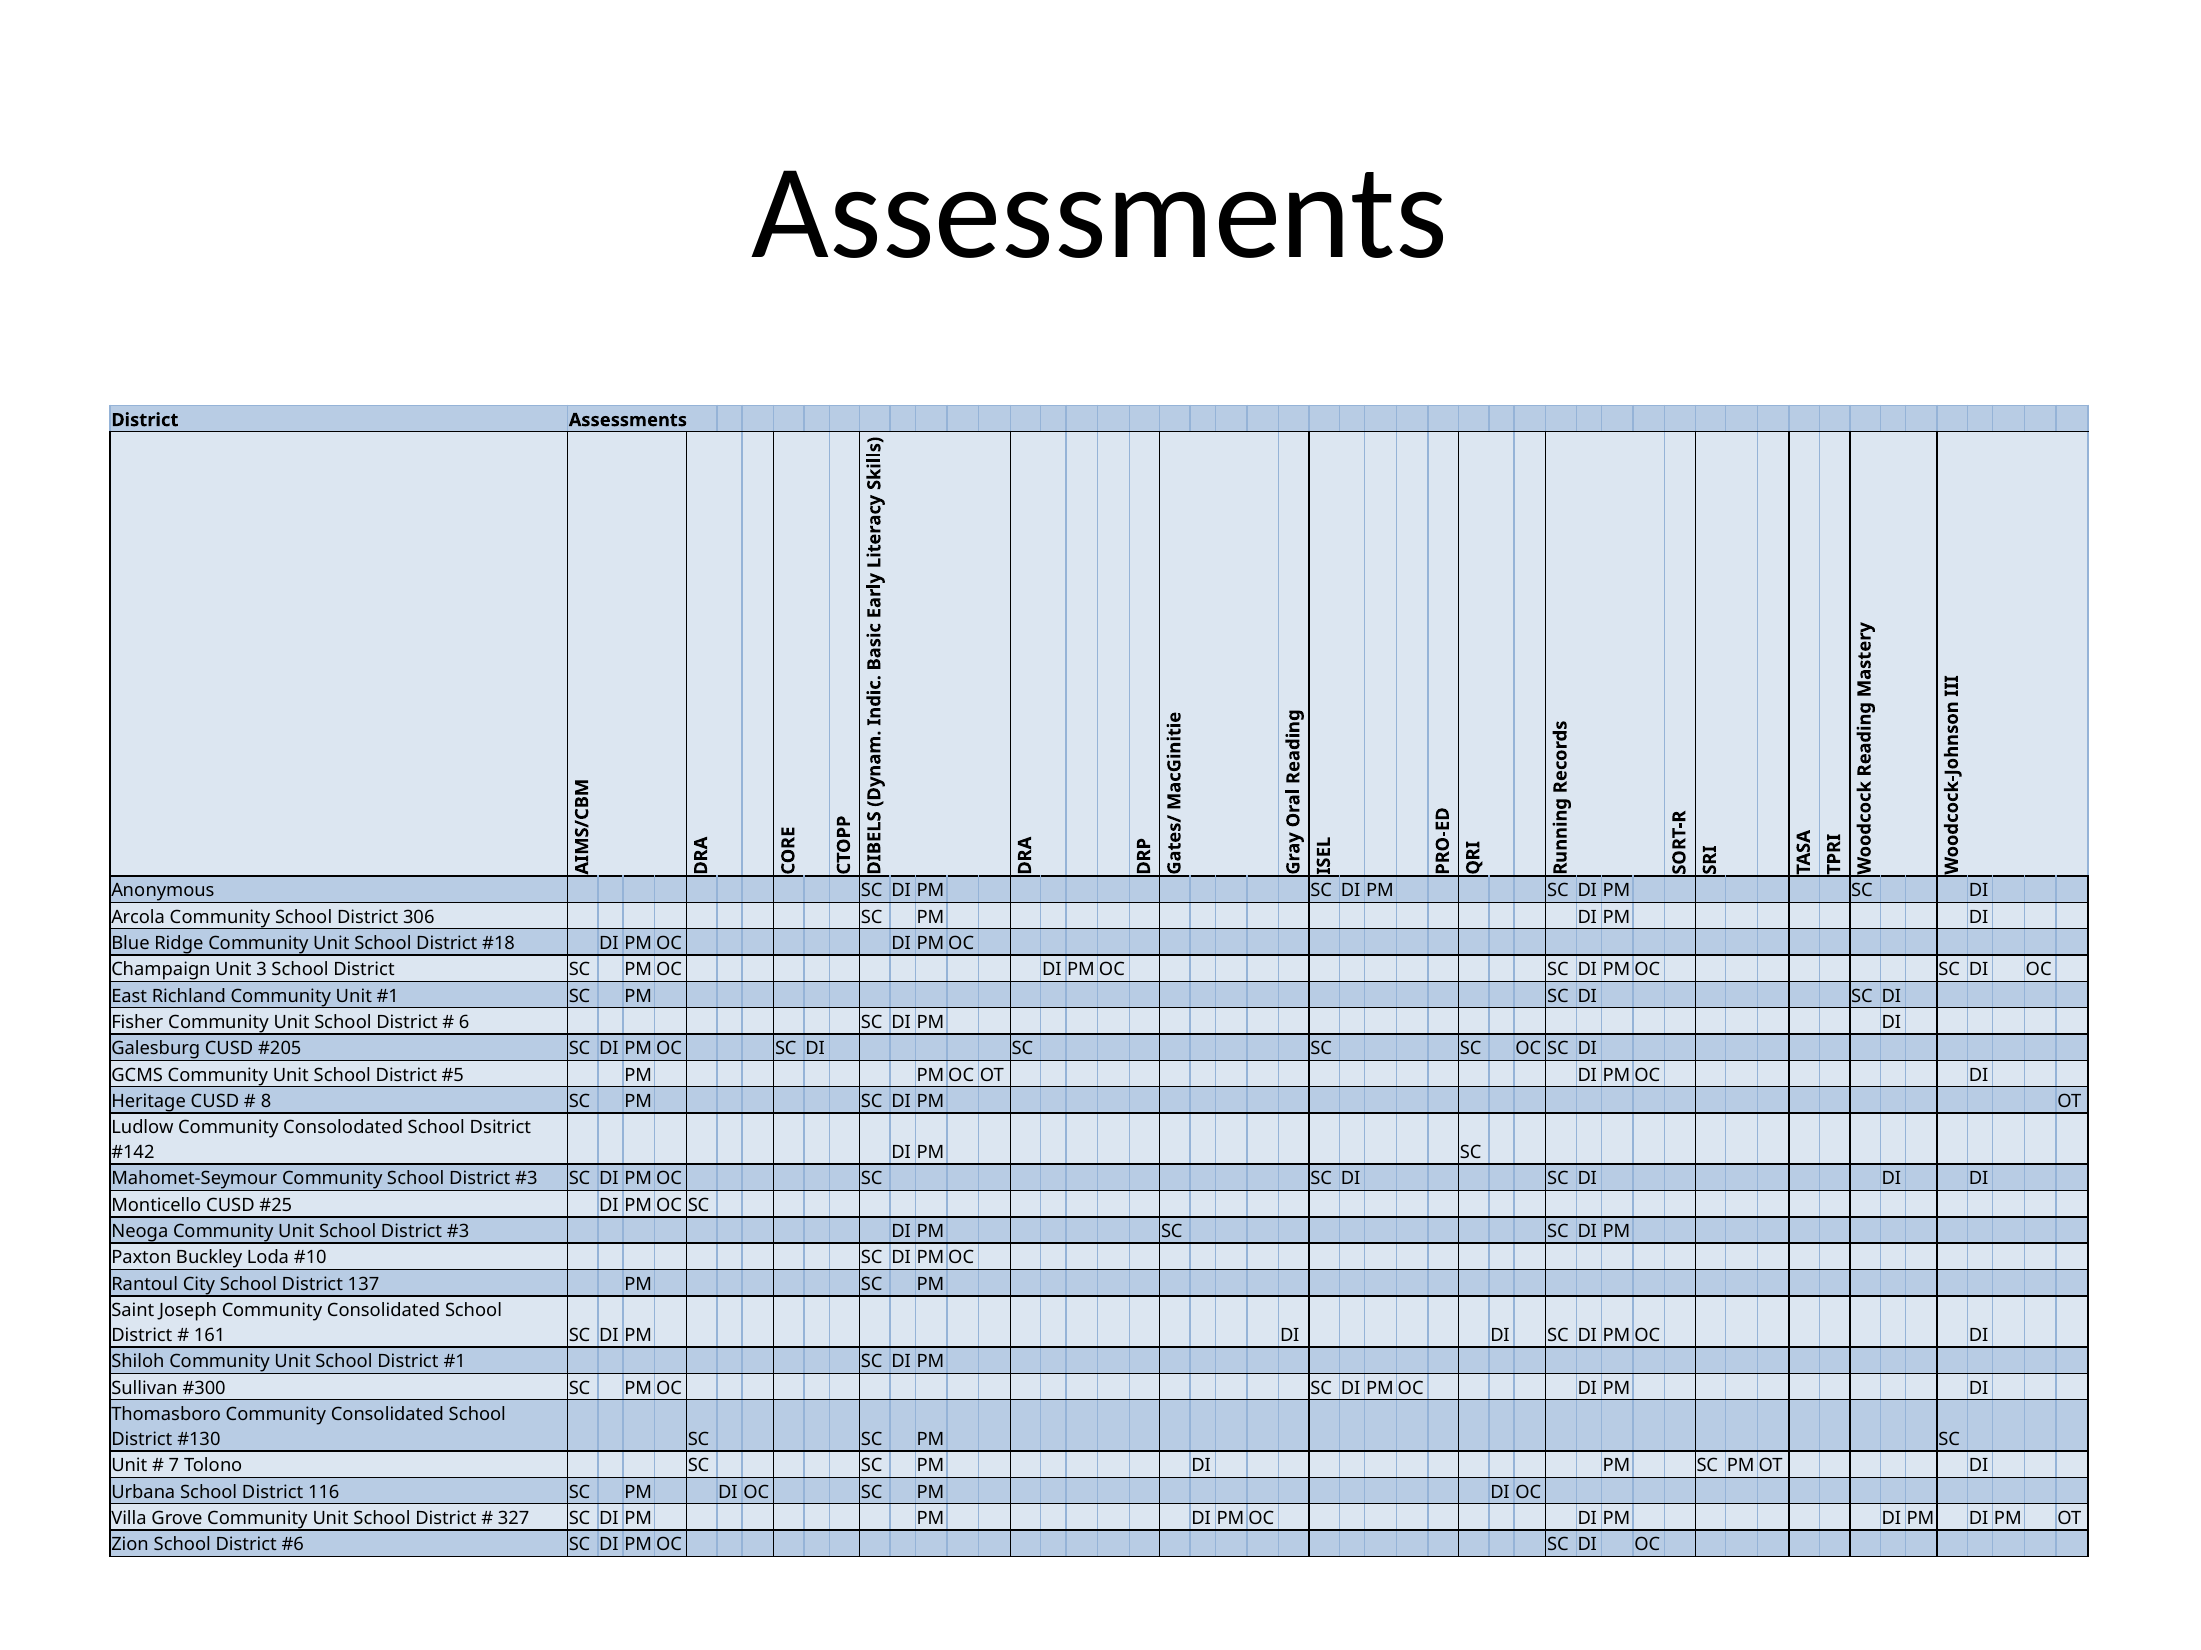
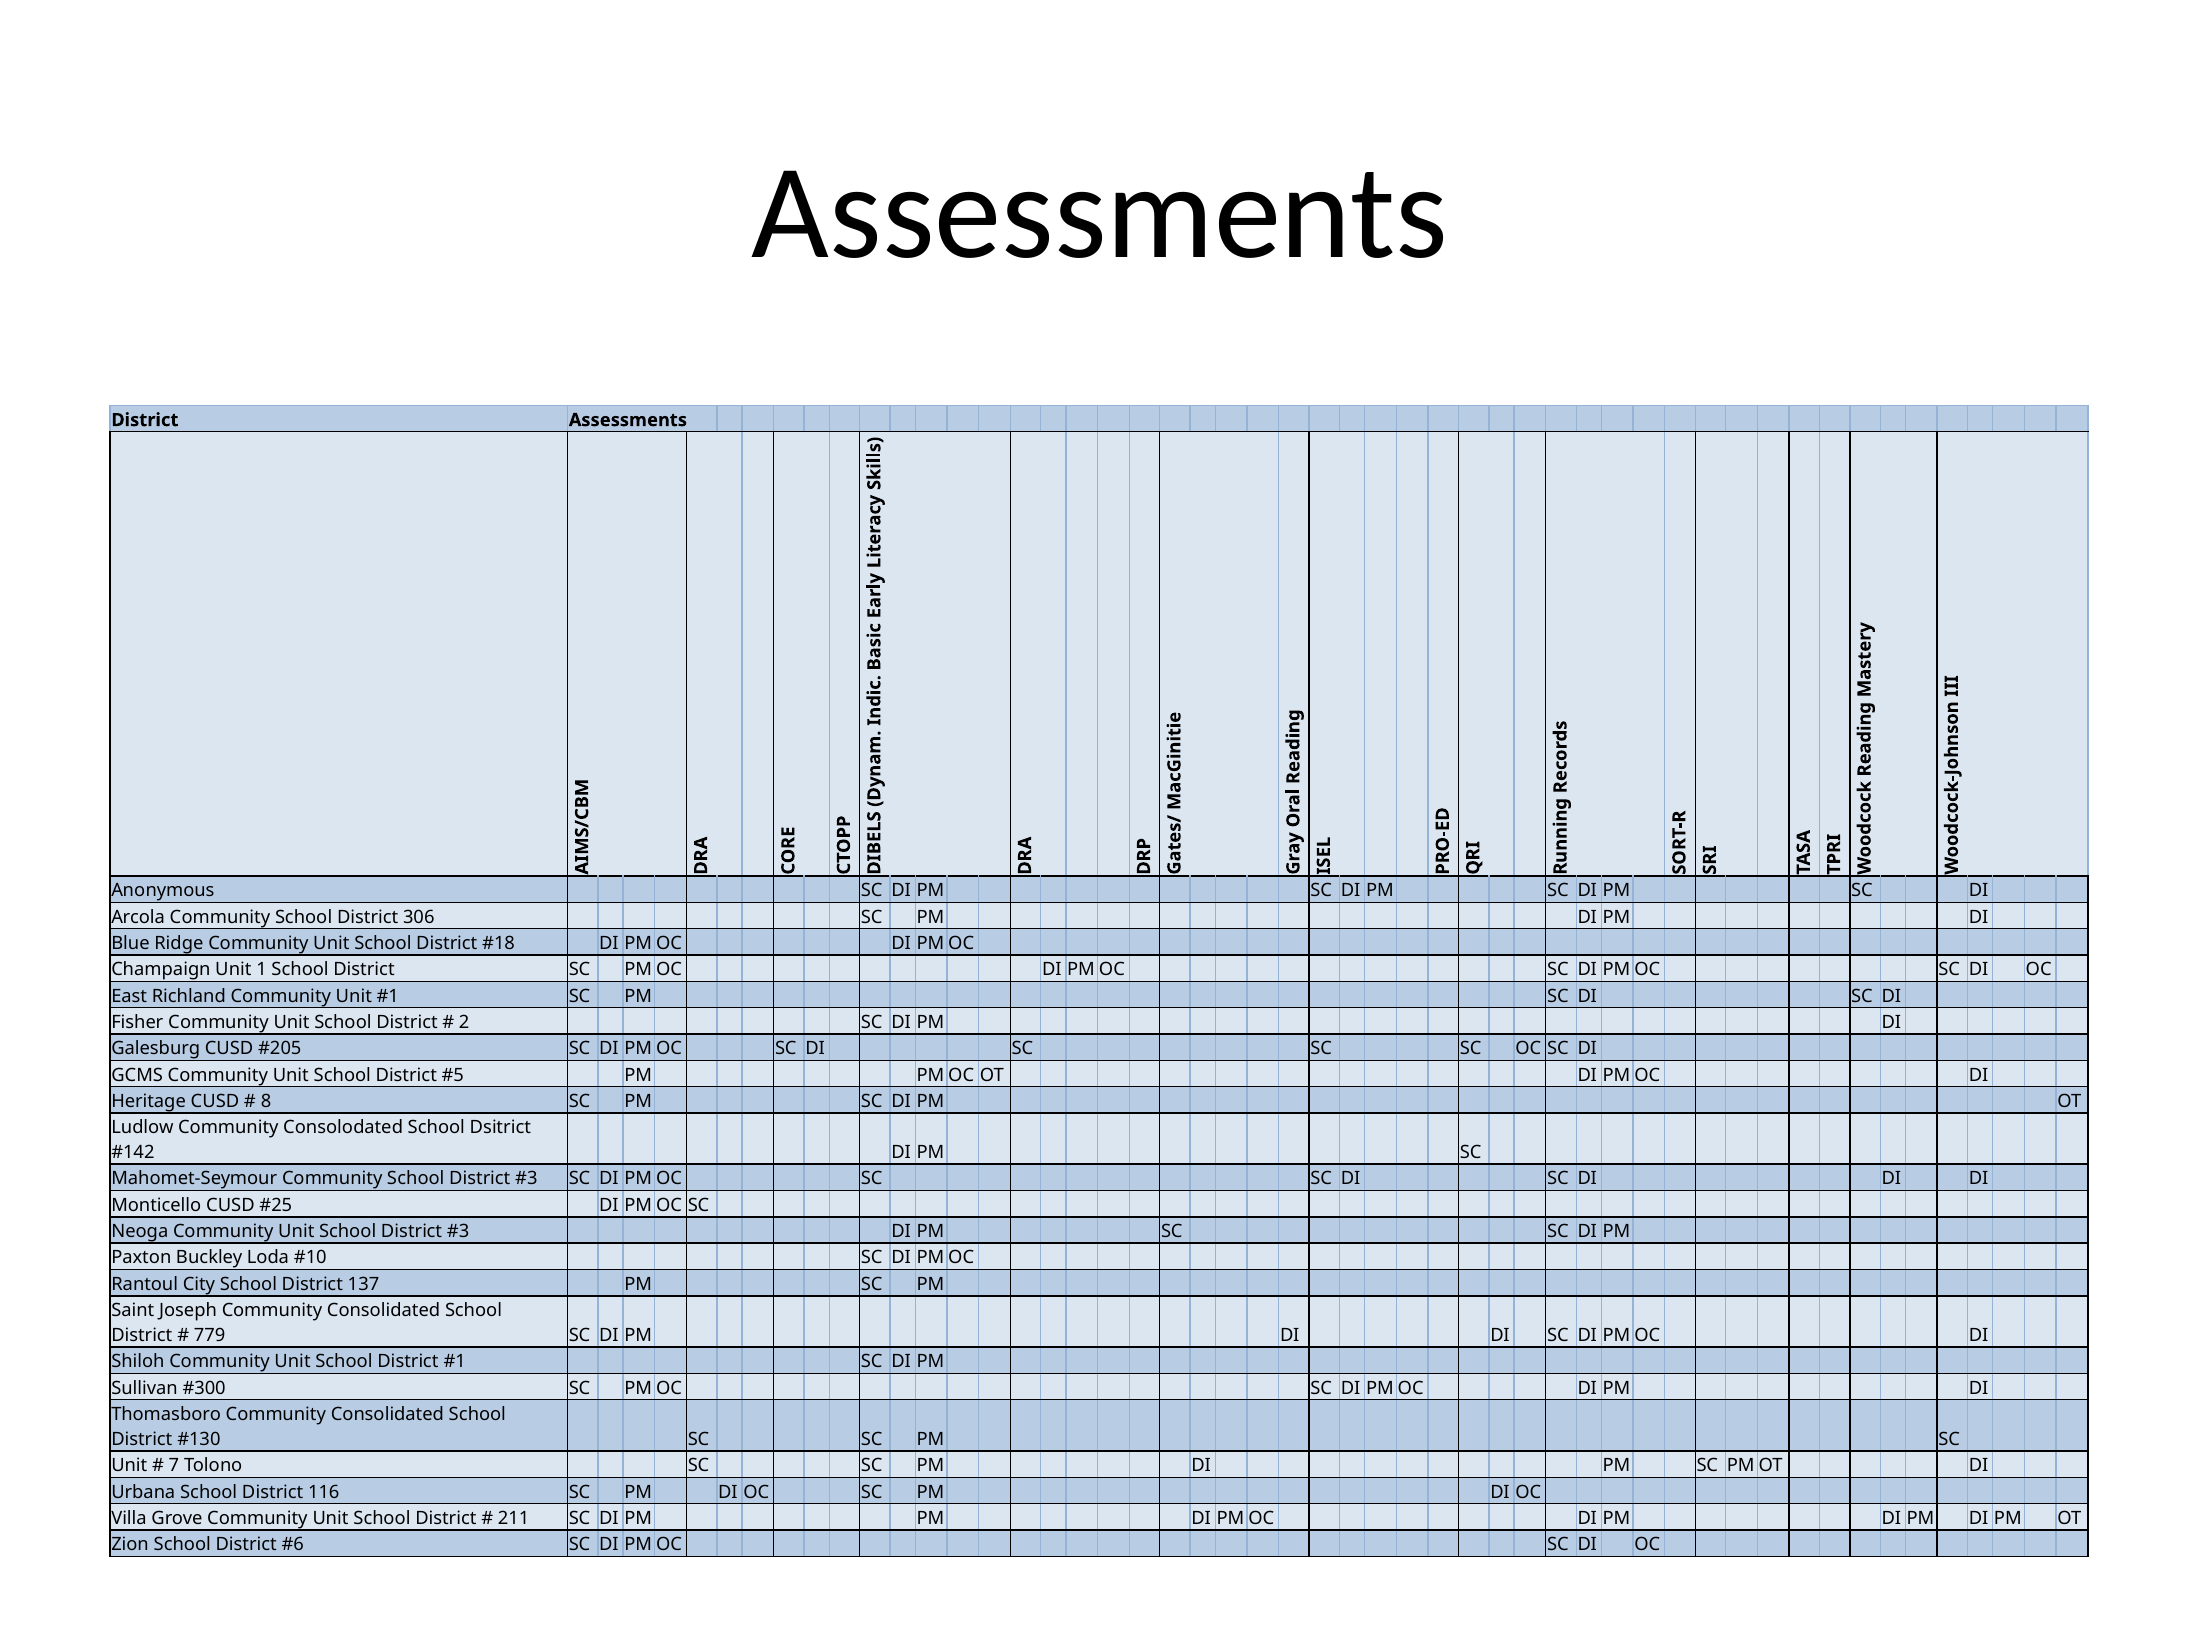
3: 3 -> 1
6: 6 -> 2
161: 161 -> 779
327: 327 -> 211
